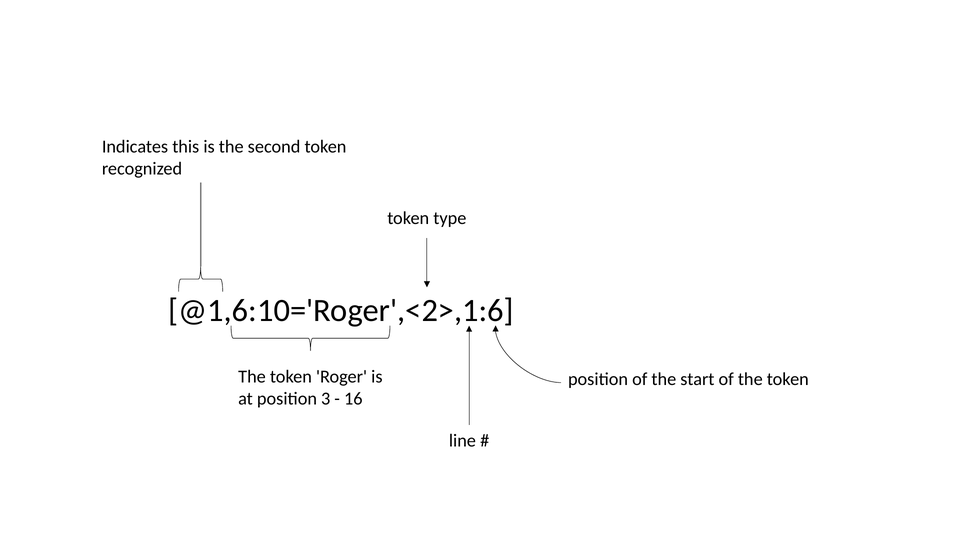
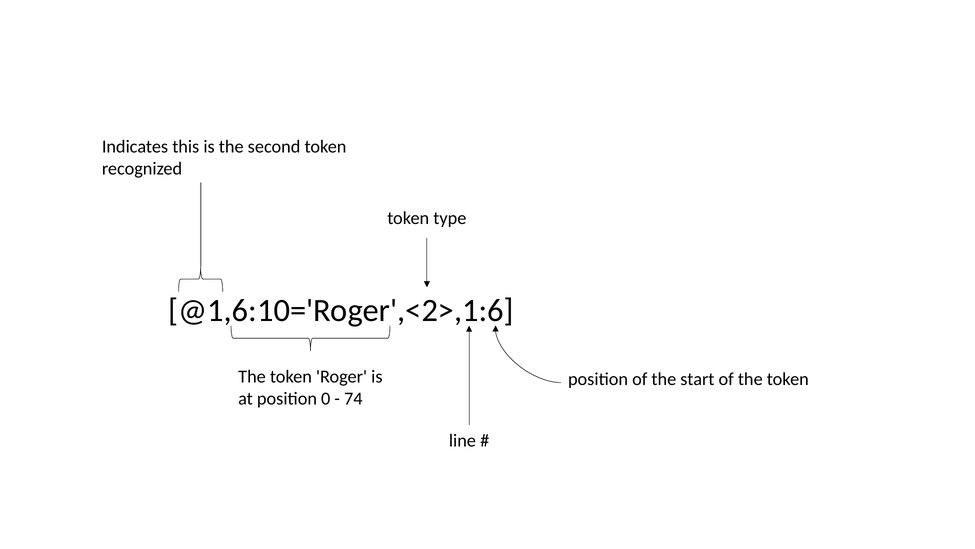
3: 3 -> 0
16: 16 -> 74
